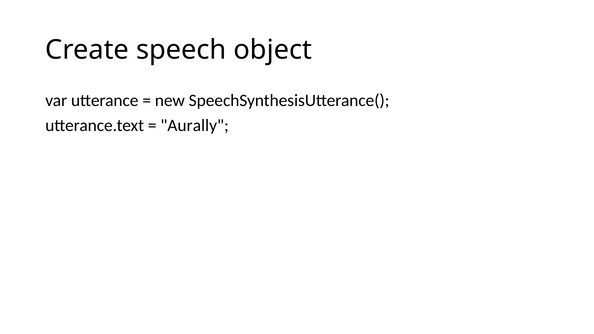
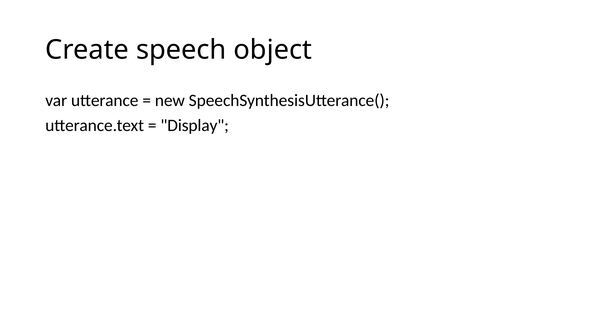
Aurally: Aurally -> Display
